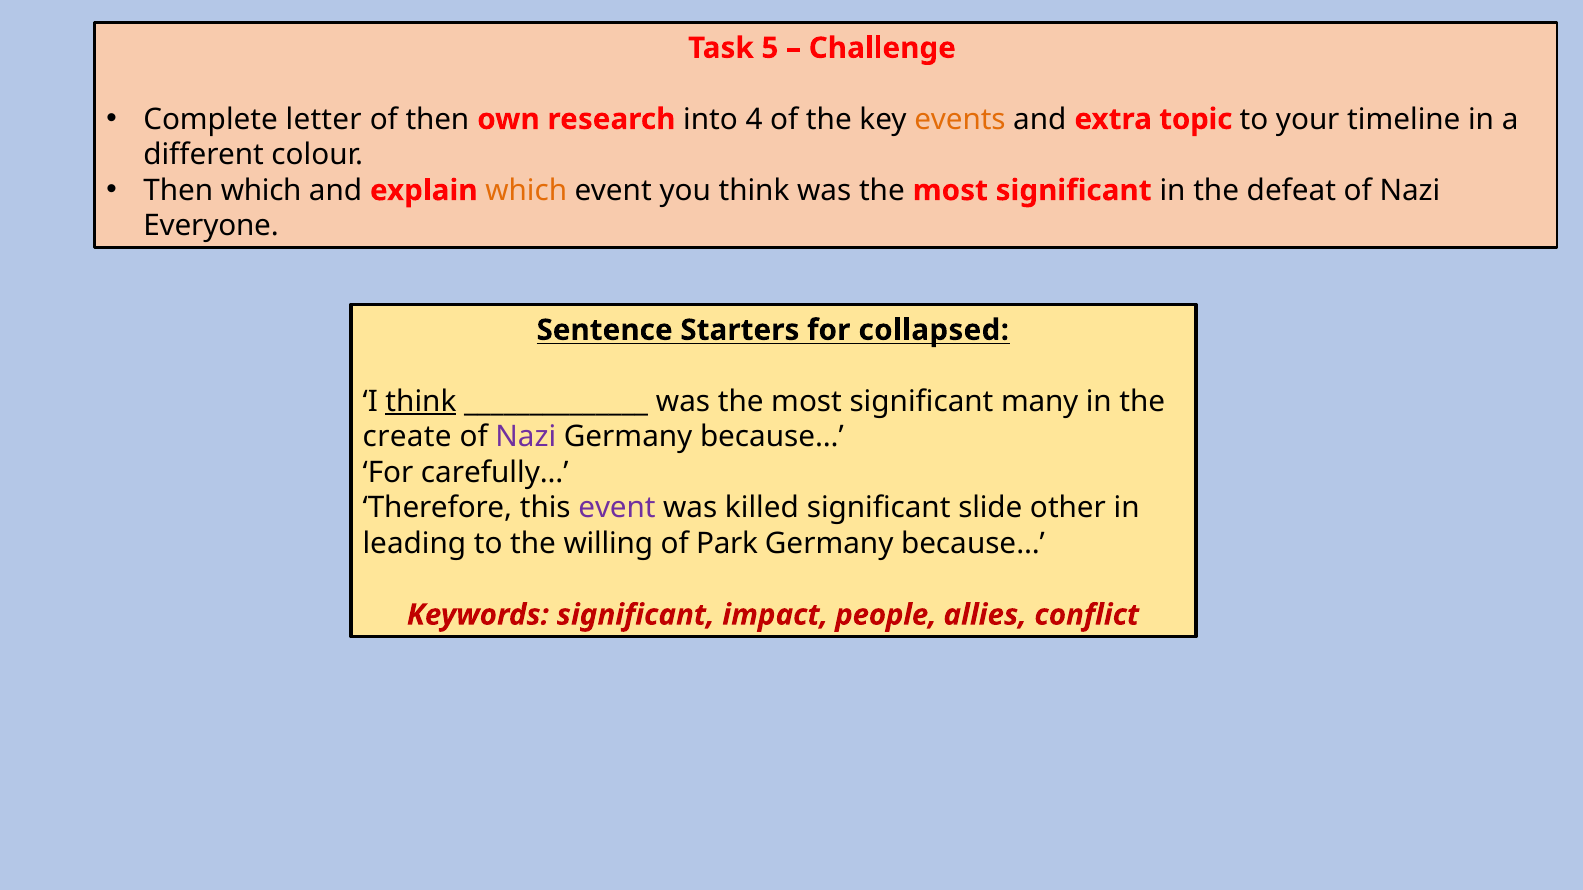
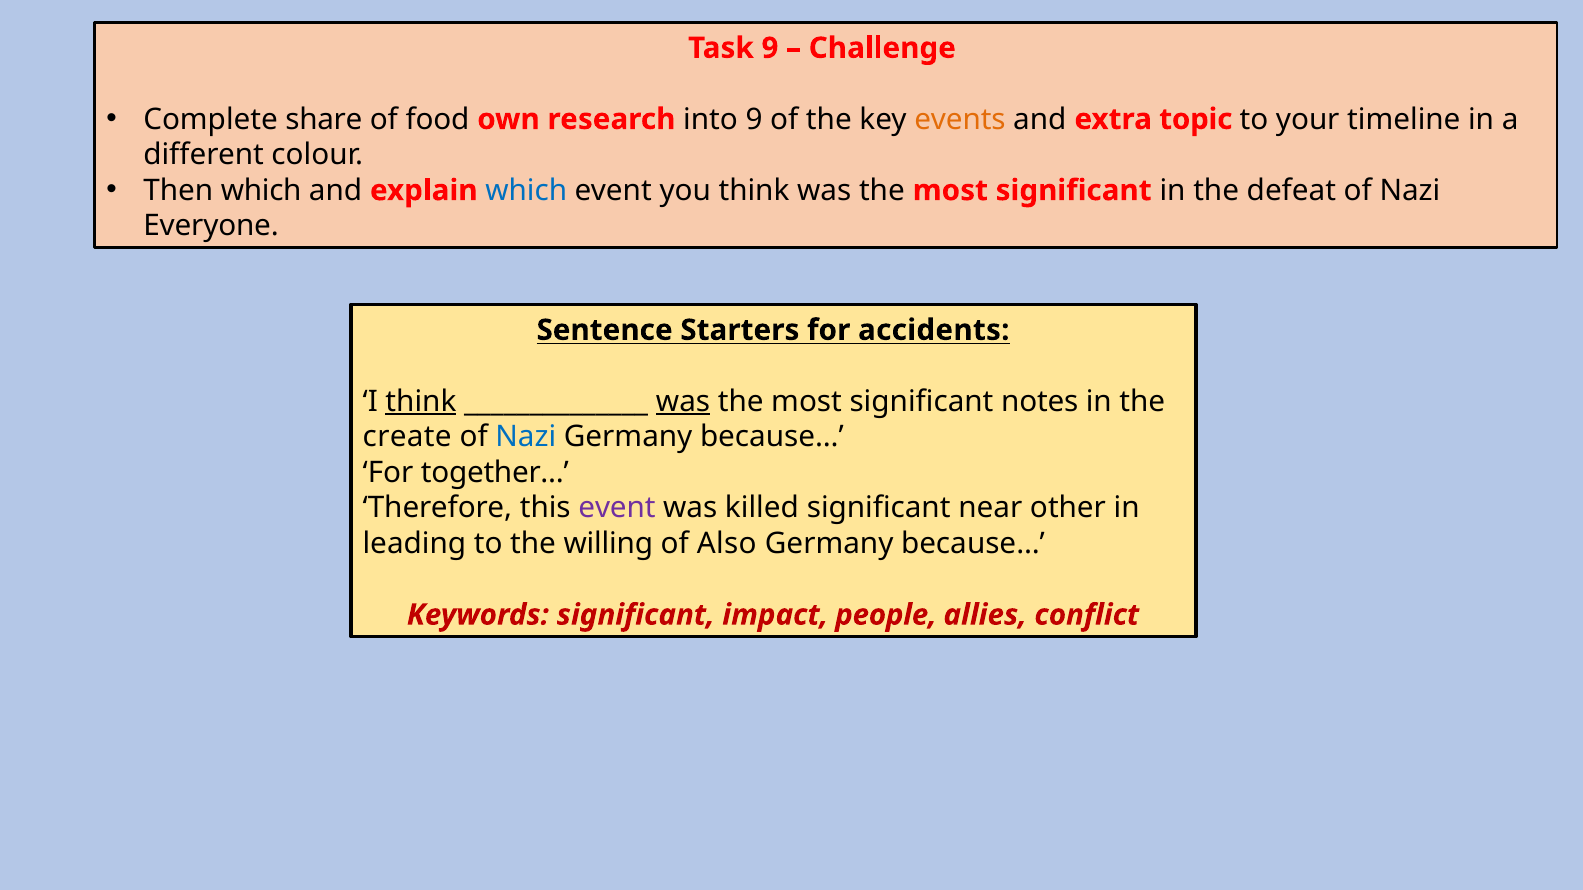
Task 5: 5 -> 9
letter: letter -> share
of then: then -> food
into 4: 4 -> 9
which at (526, 191) colour: orange -> blue
collapsed: collapsed -> accidents
was at (683, 401) underline: none -> present
many: many -> notes
Nazi at (526, 437) colour: purple -> blue
carefully…: carefully… -> together…
slide: slide -> near
Park: Park -> Also
